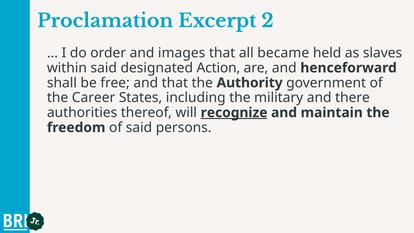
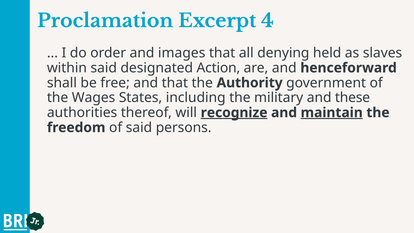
2: 2 -> 4
became: became -> denying
Career: Career -> Wages
there: there -> these
maintain underline: none -> present
